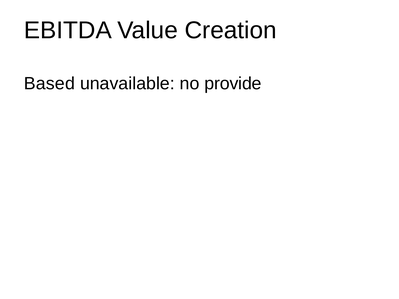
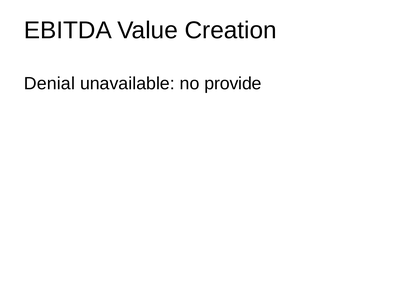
Based: Based -> Denial
